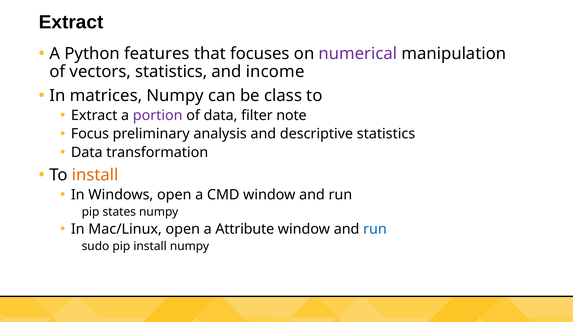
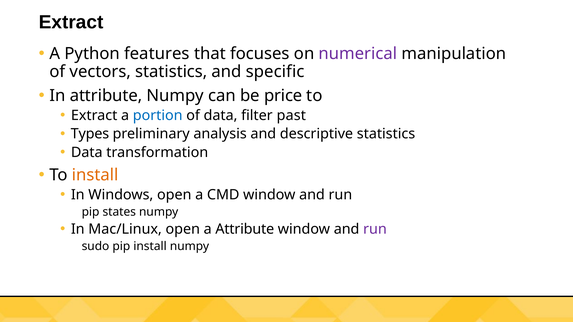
income: income -> specific
In matrices: matrices -> attribute
class: class -> price
portion colour: purple -> blue
note: note -> past
Focus: Focus -> Types
run at (375, 229) colour: blue -> purple
